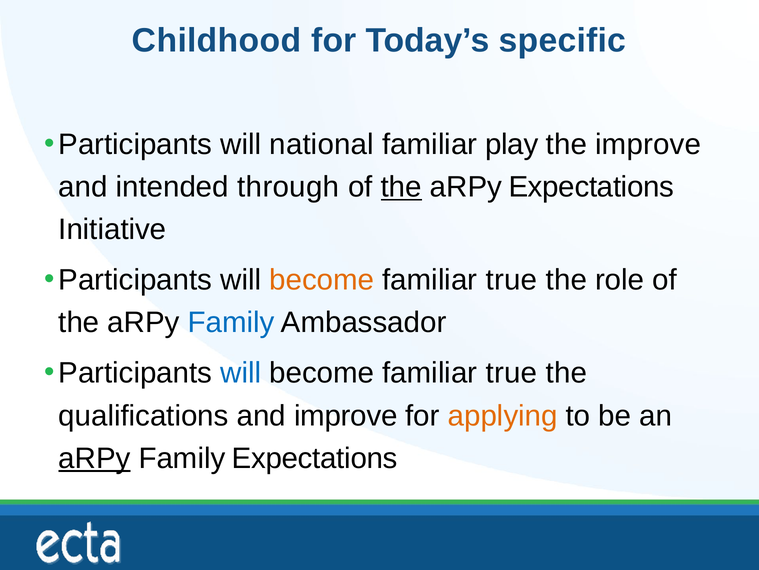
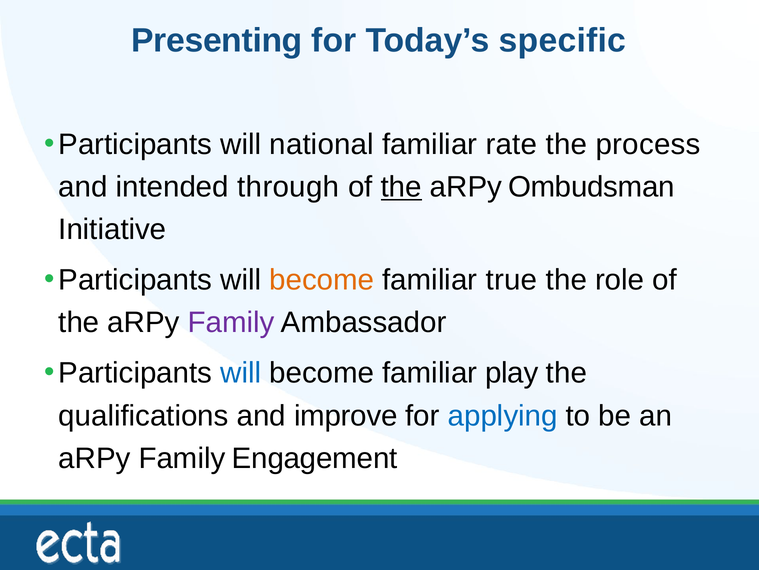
Childhood: Childhood -> Presenting
play: play -> rate
the improve: improve -> process
aRPy Expectations: Expectations -> Ombudsman
Family at (231, 322) colour: blue -> purple
true at (511, 373): true -> play
applying colour: orange -> blue
aRPy at (94, 458) underline: present -> none
Family Expectations: Expectations -> Engagement
